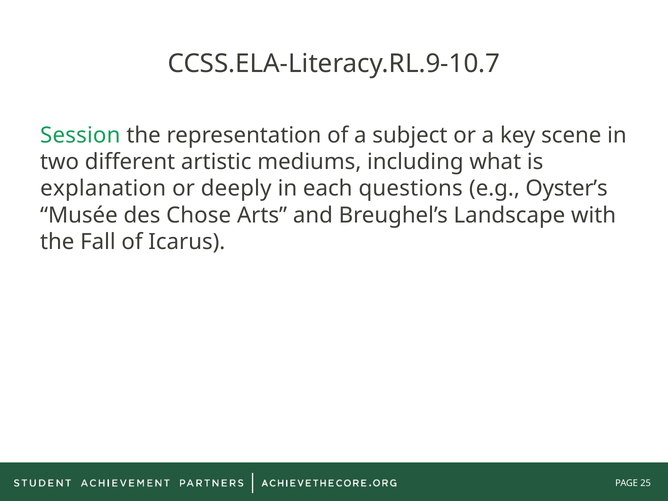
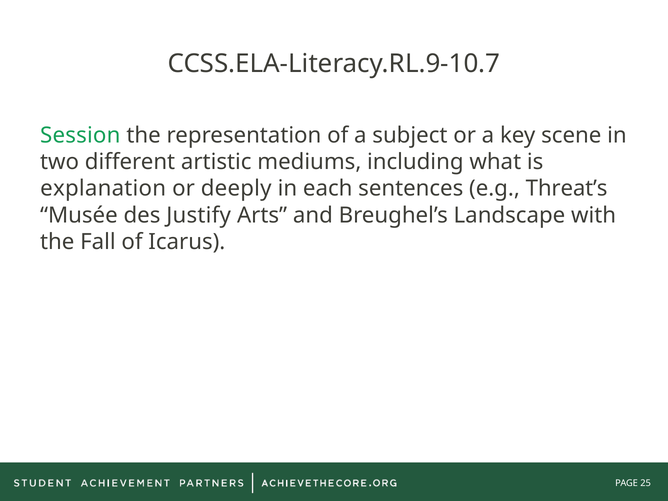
questions: questions -> sentences
Oyster’s: Oyster’s -> Threat’s
Chose: Chose -> Justify
